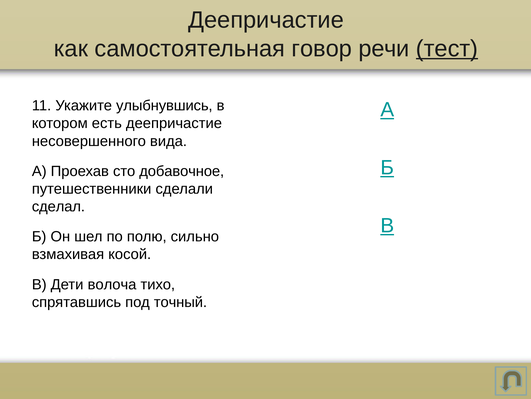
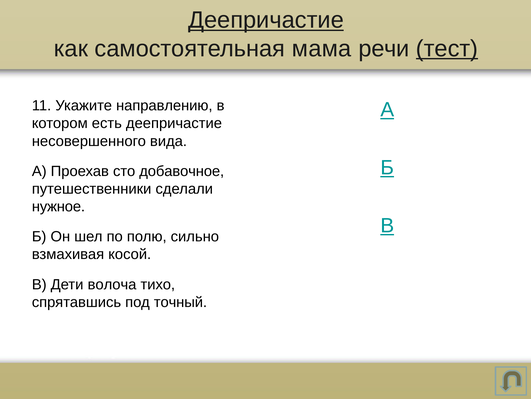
Деепричастие at (266, 20) underline: none -> present
говор: говор -> мама
улыбнувшись: улыбнувшись -> направлению
сделал: сделал -> нужное
